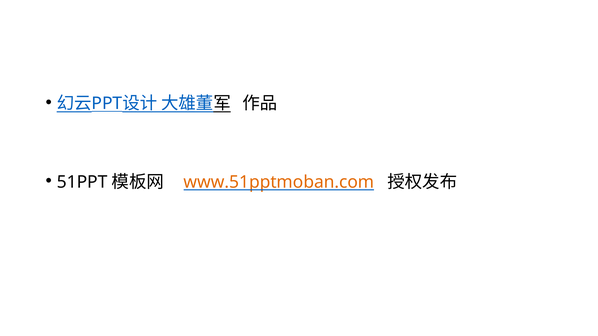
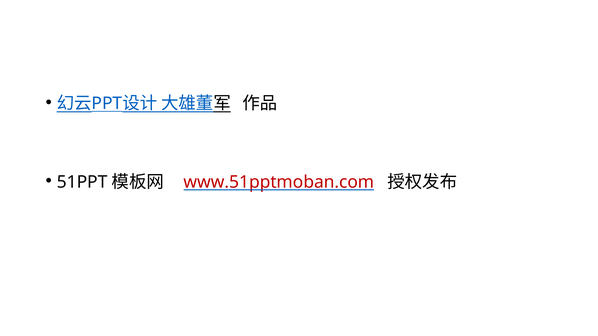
www.51pptmoban.com colour: orange -> red
